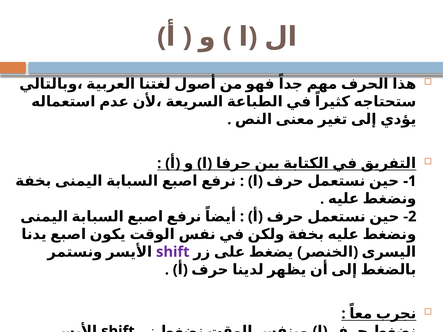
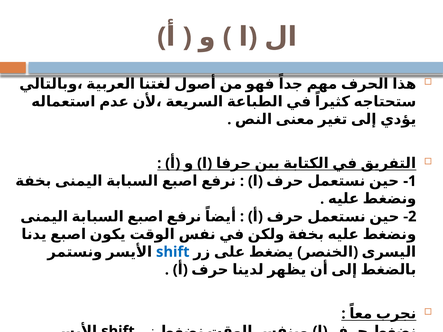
shift at (173, 252) colour: purple -> blue
